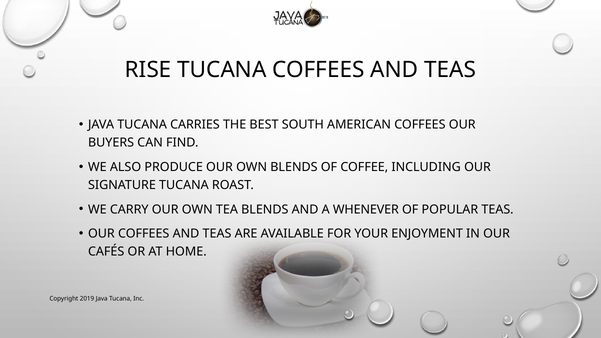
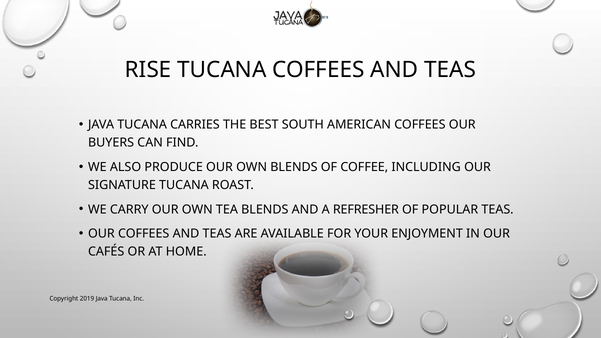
WHENEVER: WHENEVER -> REFRESHER
